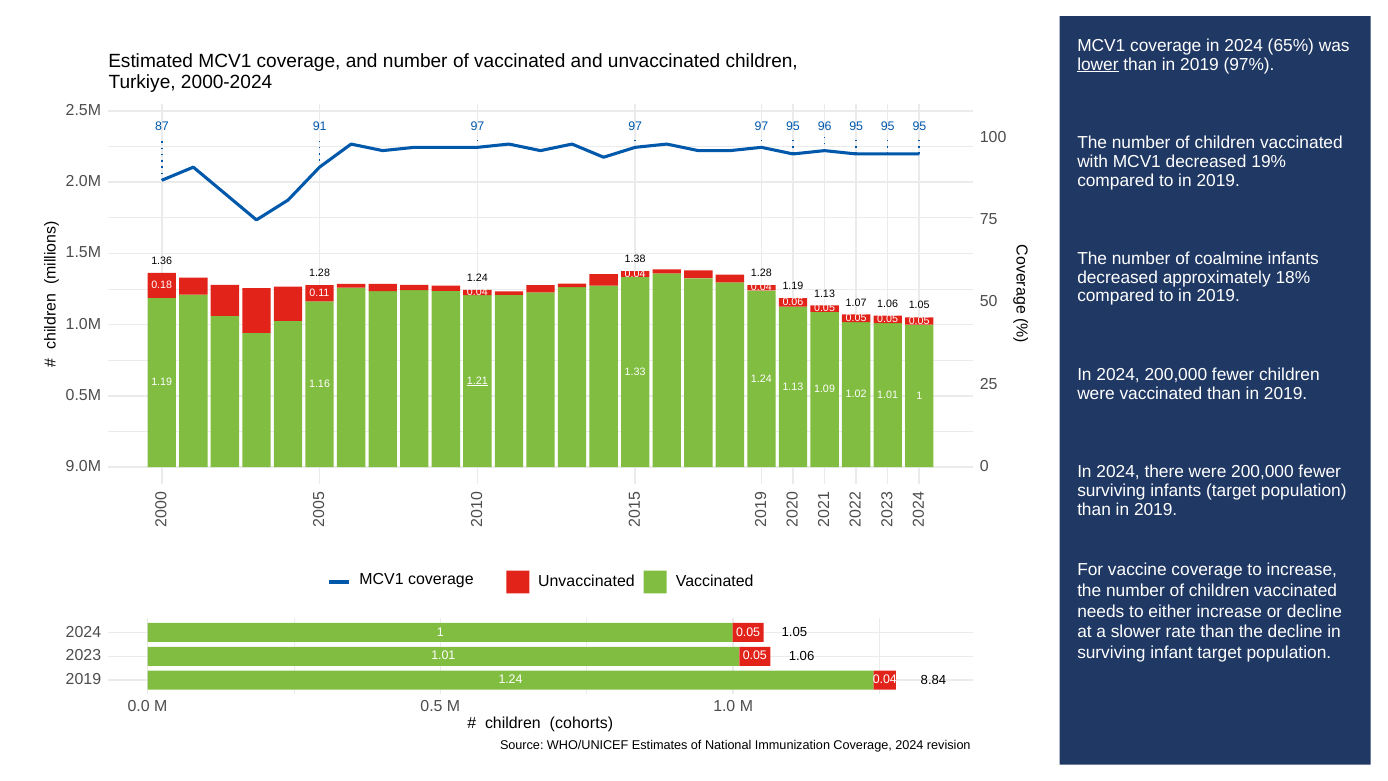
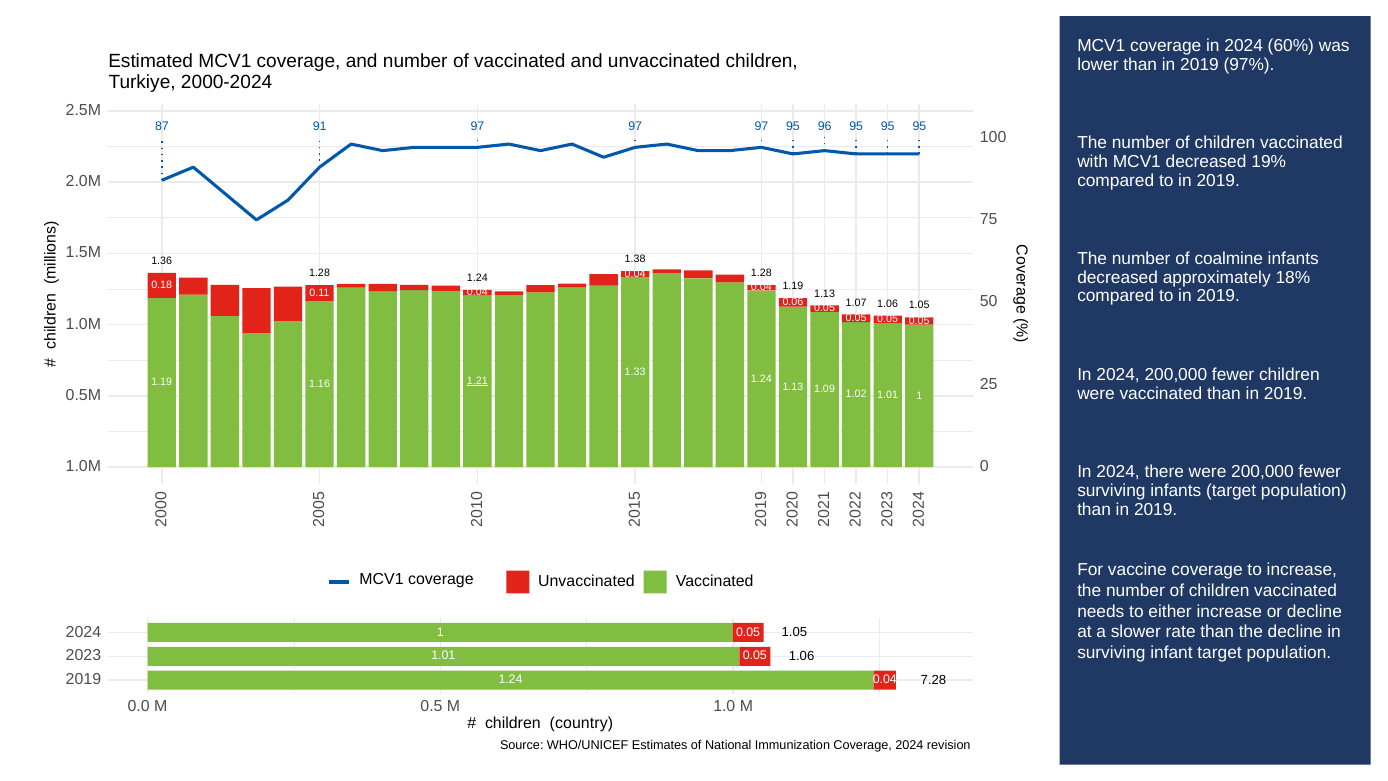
65%: 65% -> 60%
lower underline: present -> none
9.0M at (83, 466): 9.0M -> 1.0M
8.84: 8.84 -> 7.28
cohorts: cohorts -> country
